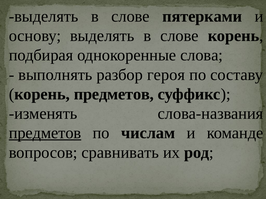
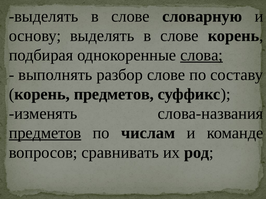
пятерками: пятерками -> словарную
слова underline: none -> present
разбор героя: героя -> слове
